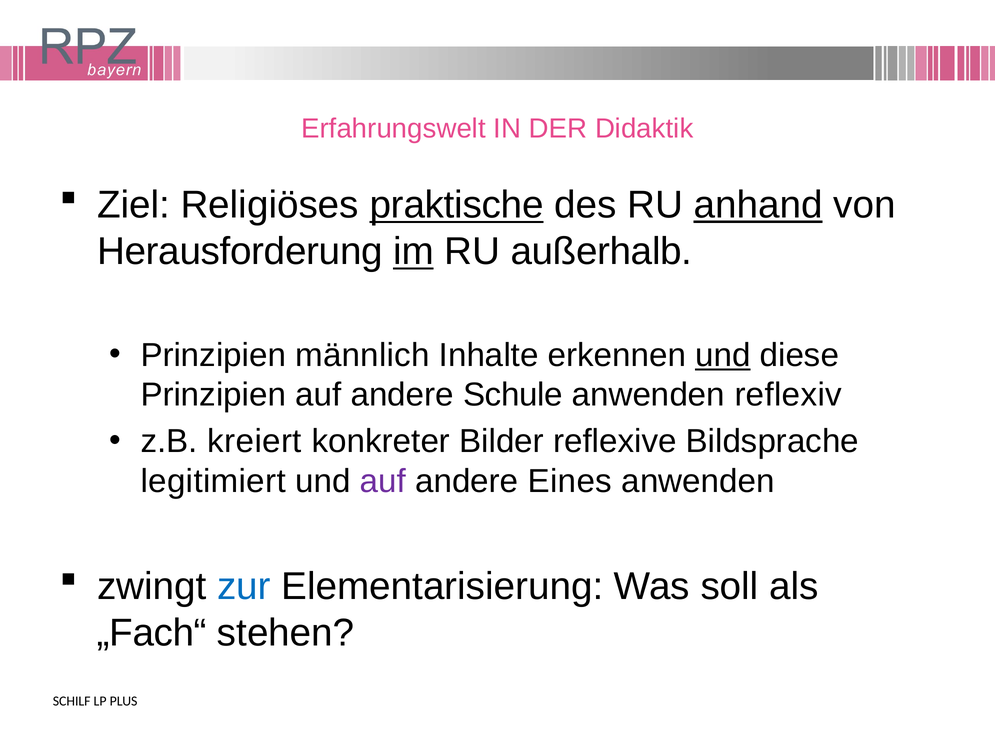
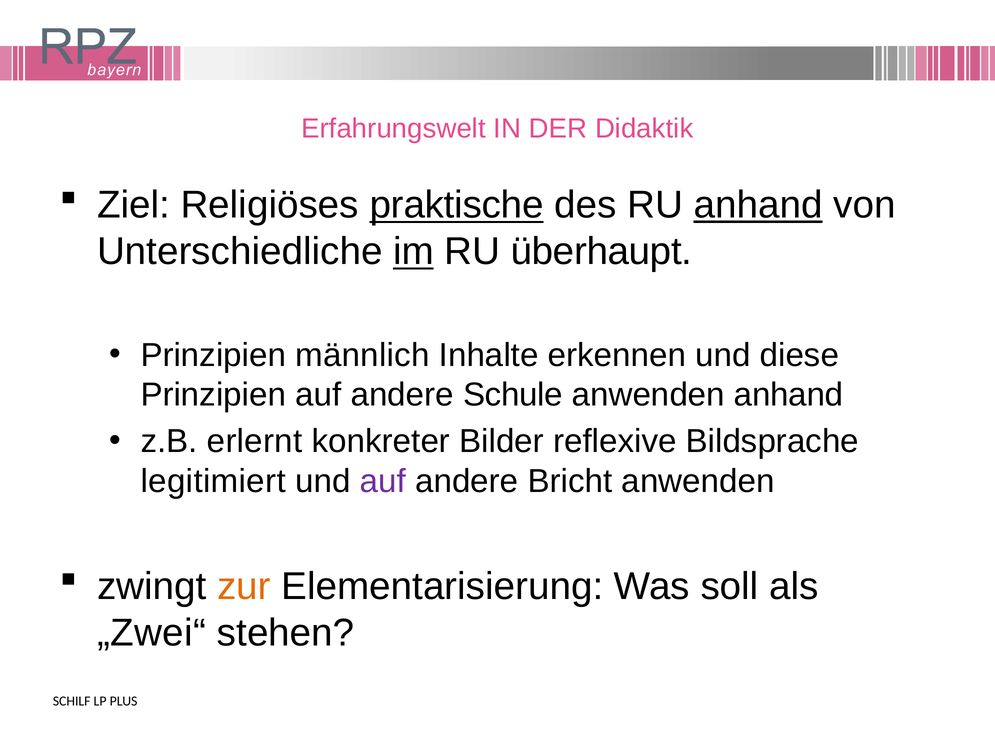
Herausforderung: Herausforderung -> Unterschiedliche
außerhalb: außerhalb -> überhaupt
und at (723, 355) underline: present -> none
anwenden reflexiv: reflexiv -> anhand
kreiert: kreiert -> erlernt
Eines: Eines -> Bricht
zur colour: blue -> orange
„Fach“: „Fach“ -> „Zwei“
